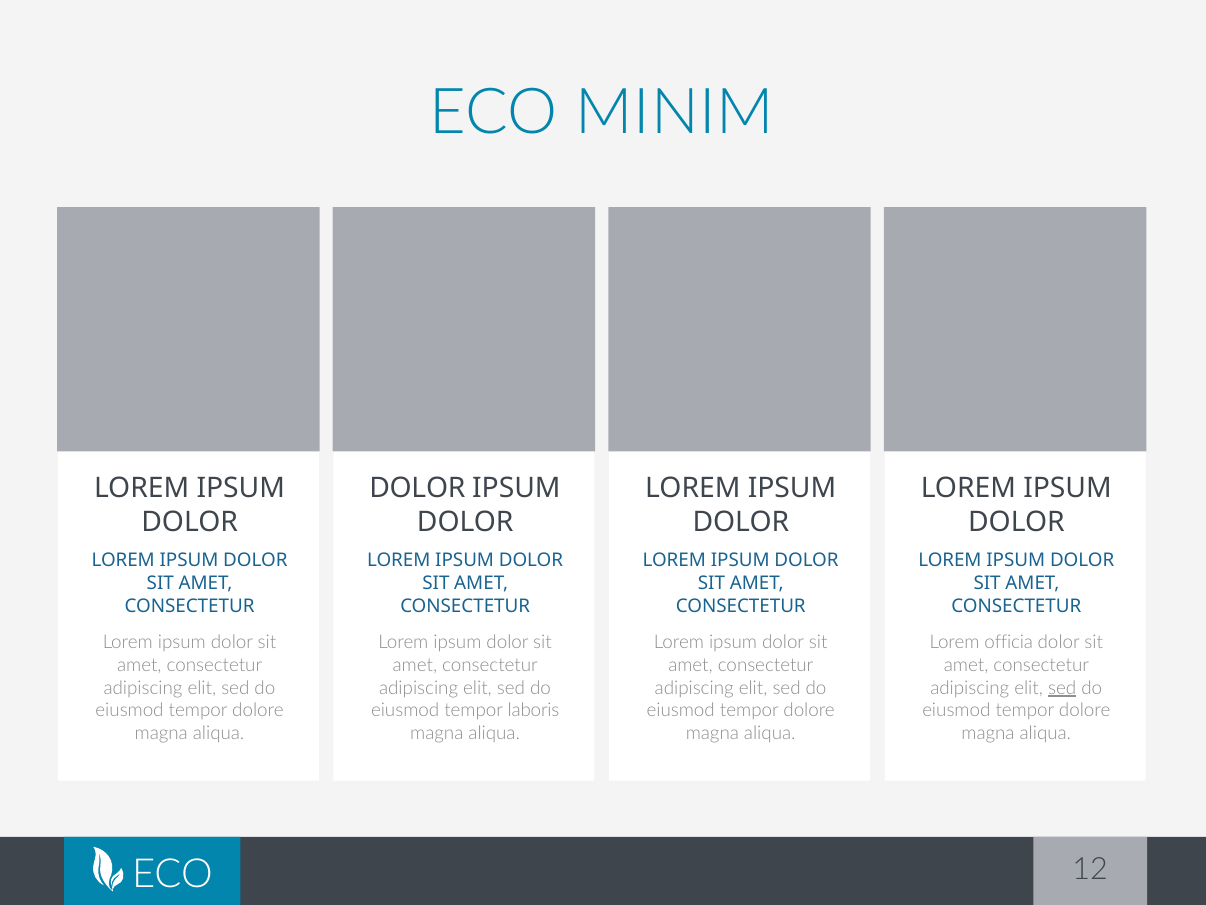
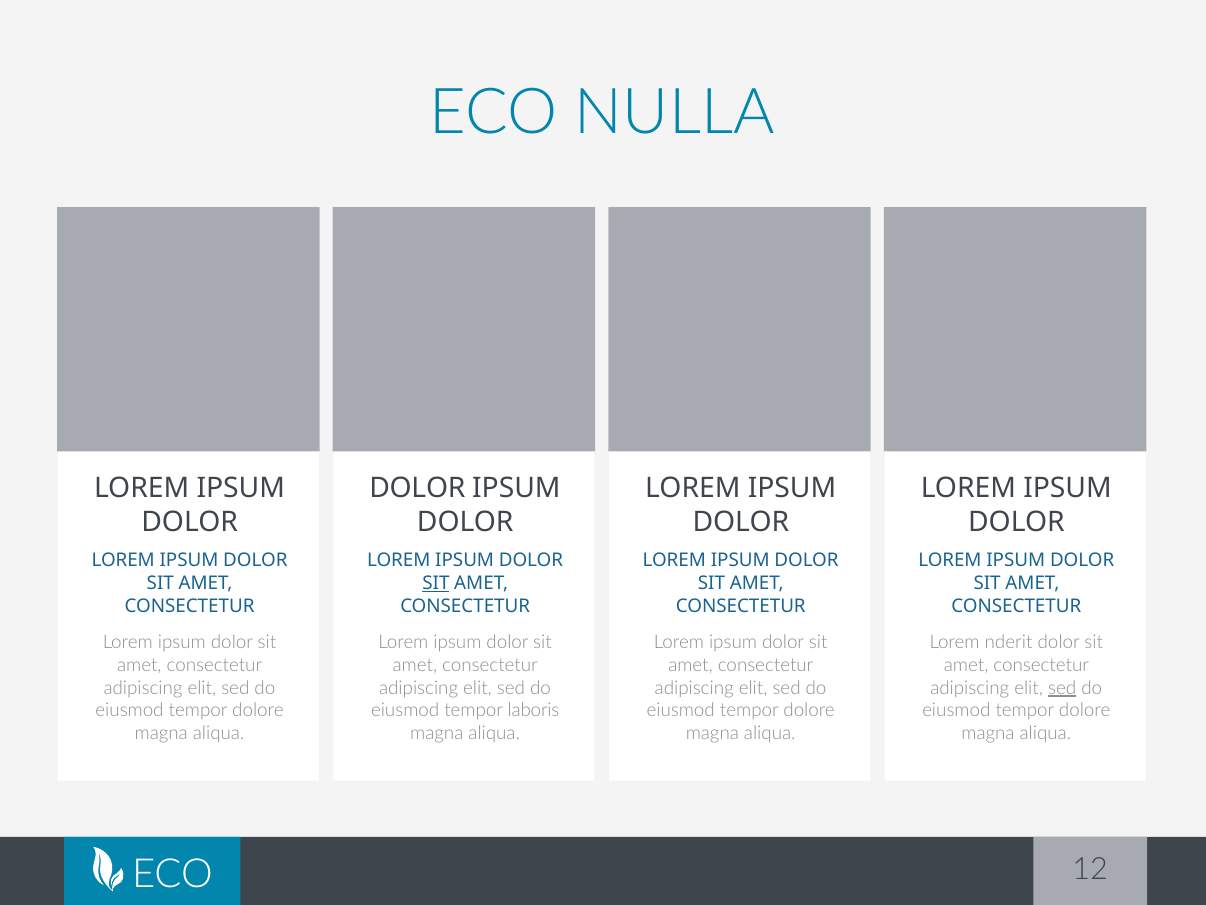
MINIM: MINIM -> NULLA
SIT at (436, 583) underline: none -> present
officia: officia -> nderit
